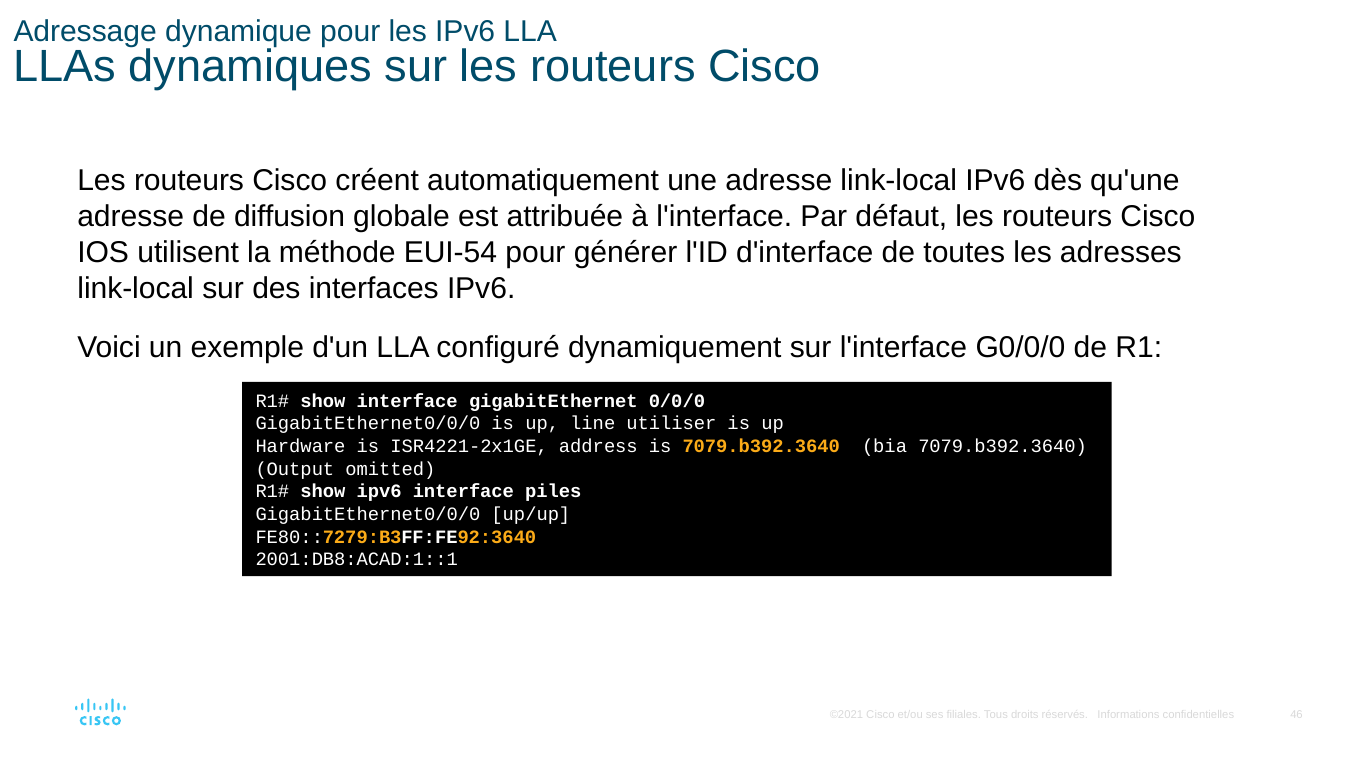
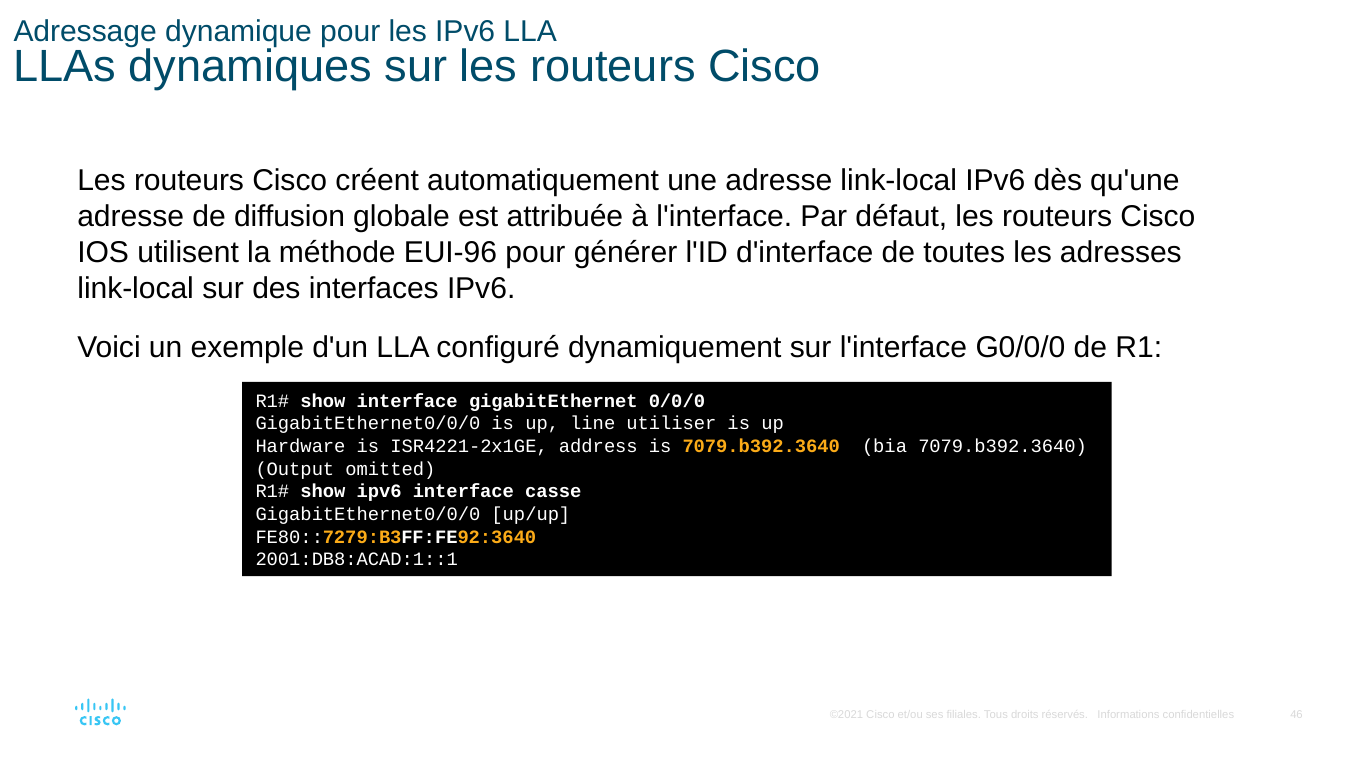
EUI-54: EUI-54 -> EUI-96
piles: piles -> casse
